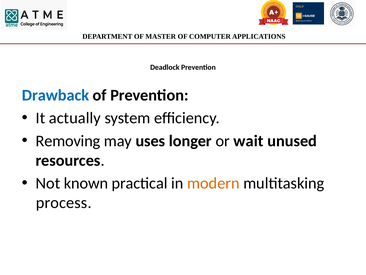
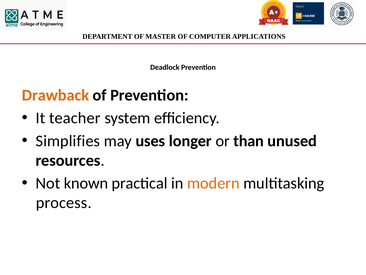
Drawback colour: blue -> orange
actually: actually -> teacher
Removing: Removing -> Simplifies
wait: wait -> than
